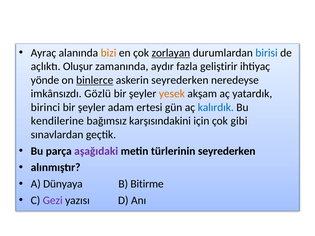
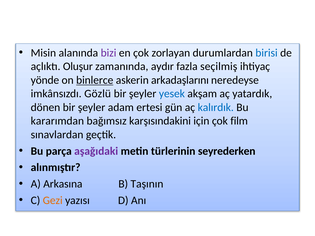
Ayraç: Ayraç -> Misin
bizi colour: orange -> purple
zorlayan underline: present -> none
geliştirir: geliştirir -> seçilmiş
askerin seyrederken: seyrederken -> arkadaşlarını
yesek colour: orange -> blue
birinci: birinci -> dönen
kendilerine: kendilerine -> kararımdan
gibi: gibi -> film
Dünyaya: Dünyaya -> Arkasına
Bitirme: Bitirme -> Taşının
Gezi colour: purple -> orange
